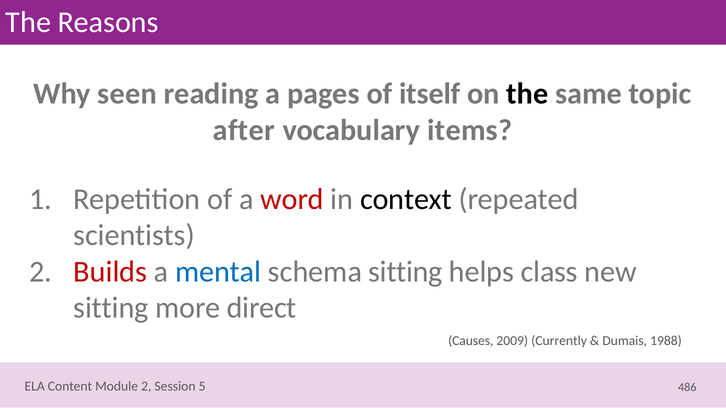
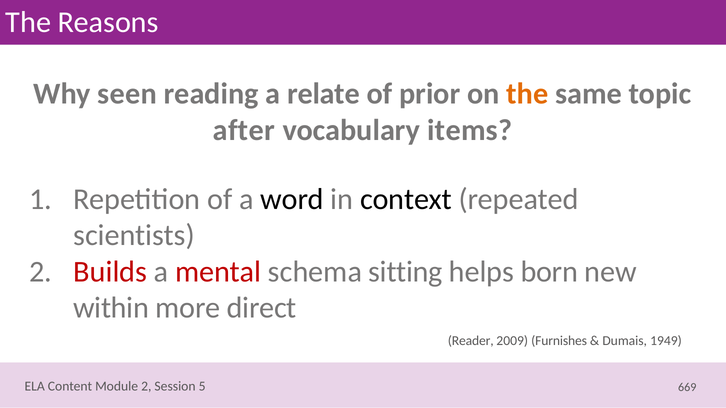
pages: pages -> relate
itself: itself -> prior
the at (527, 94) colour: black -> orange
word colour: red -> black
mental colour: blue -> red
class: class -> born
sitting at (111, 308): sitting -> within
Causes: Causes -> Reader
Currently: Currently -> Furnishes
1988: 1988 -> 1949
486: 486 -> 669
